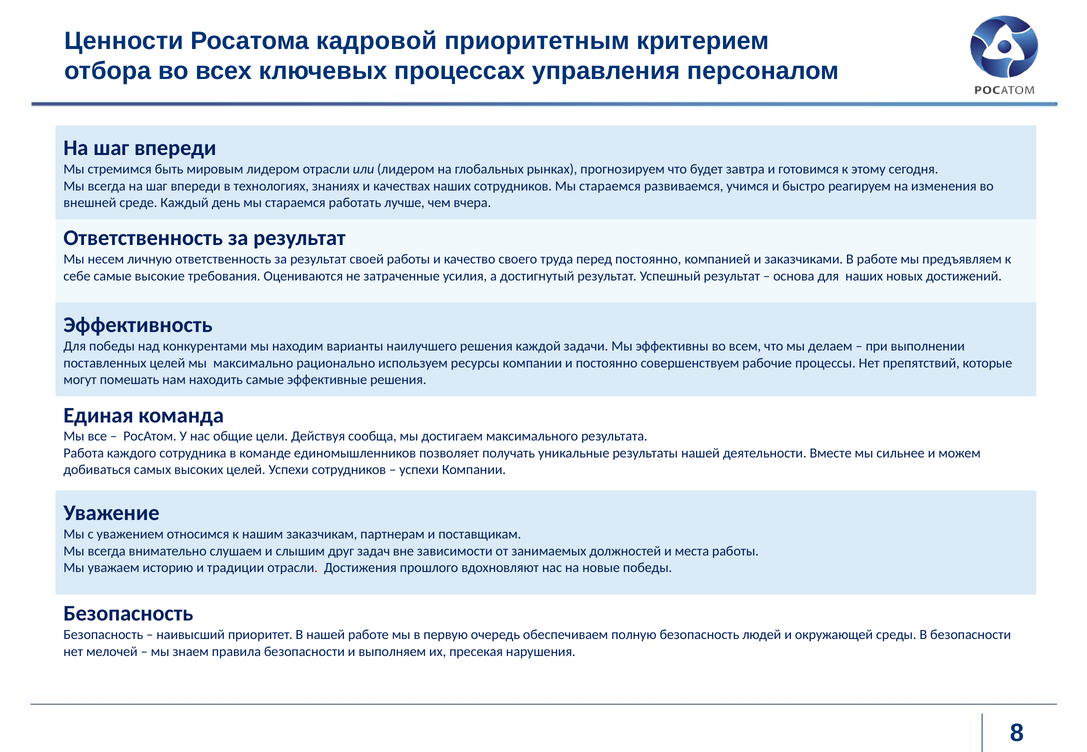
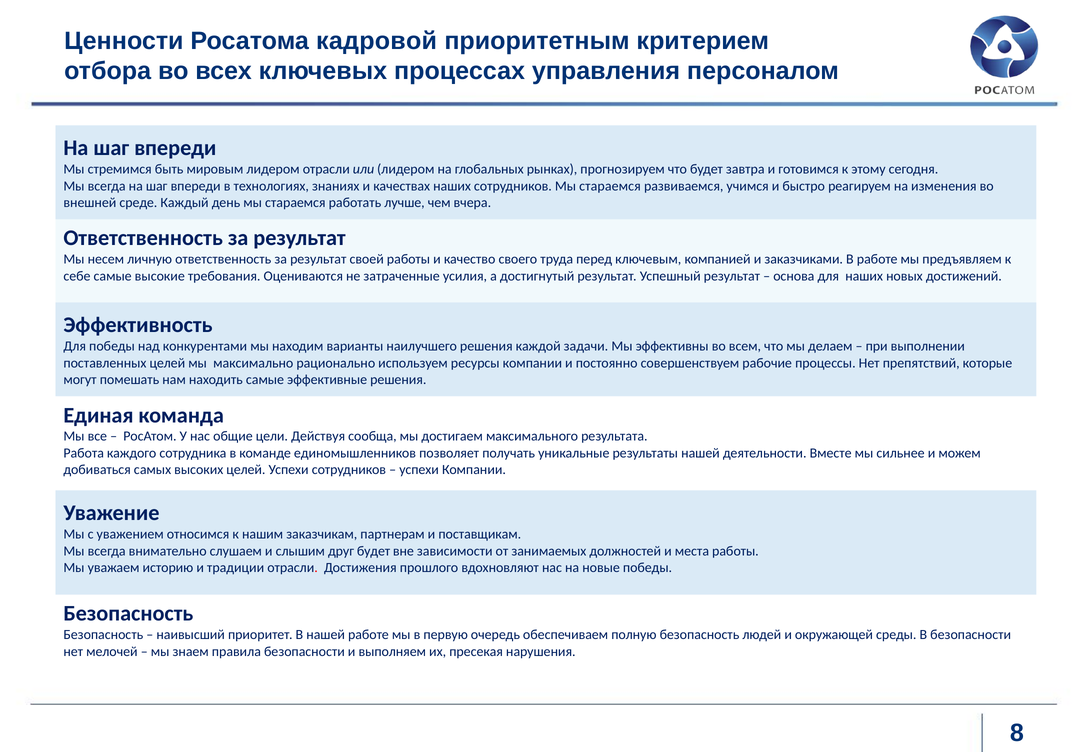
перед постоянно: постоянно -> ключевым
друг задач: задач -> будет
